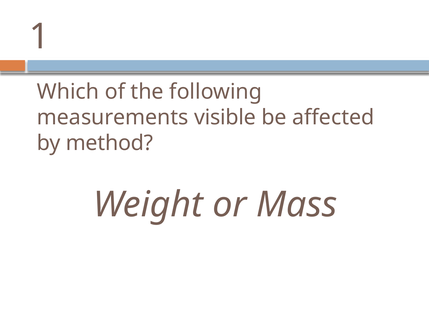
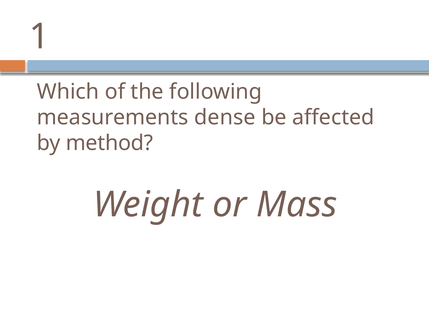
visible: visible -> dense
